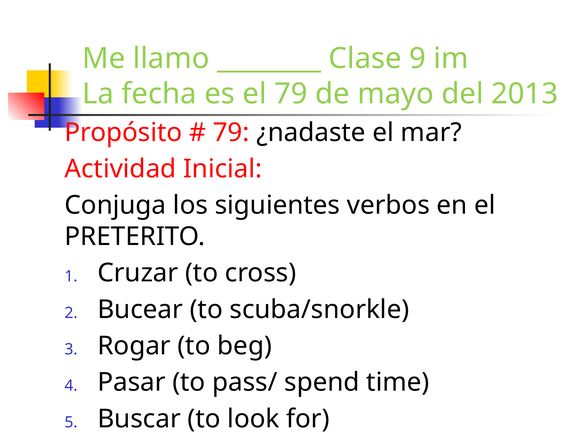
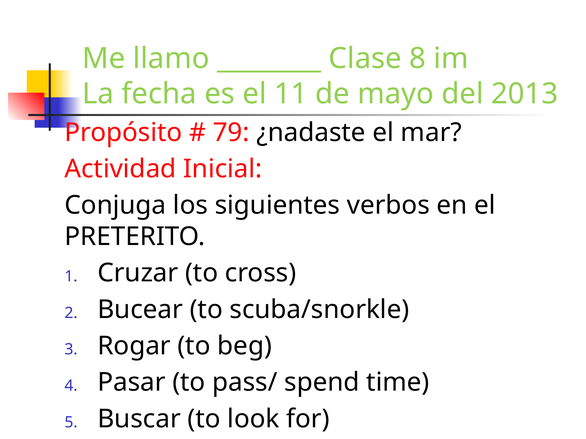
9: 9 -> 8
el 79: 79 -> 11
